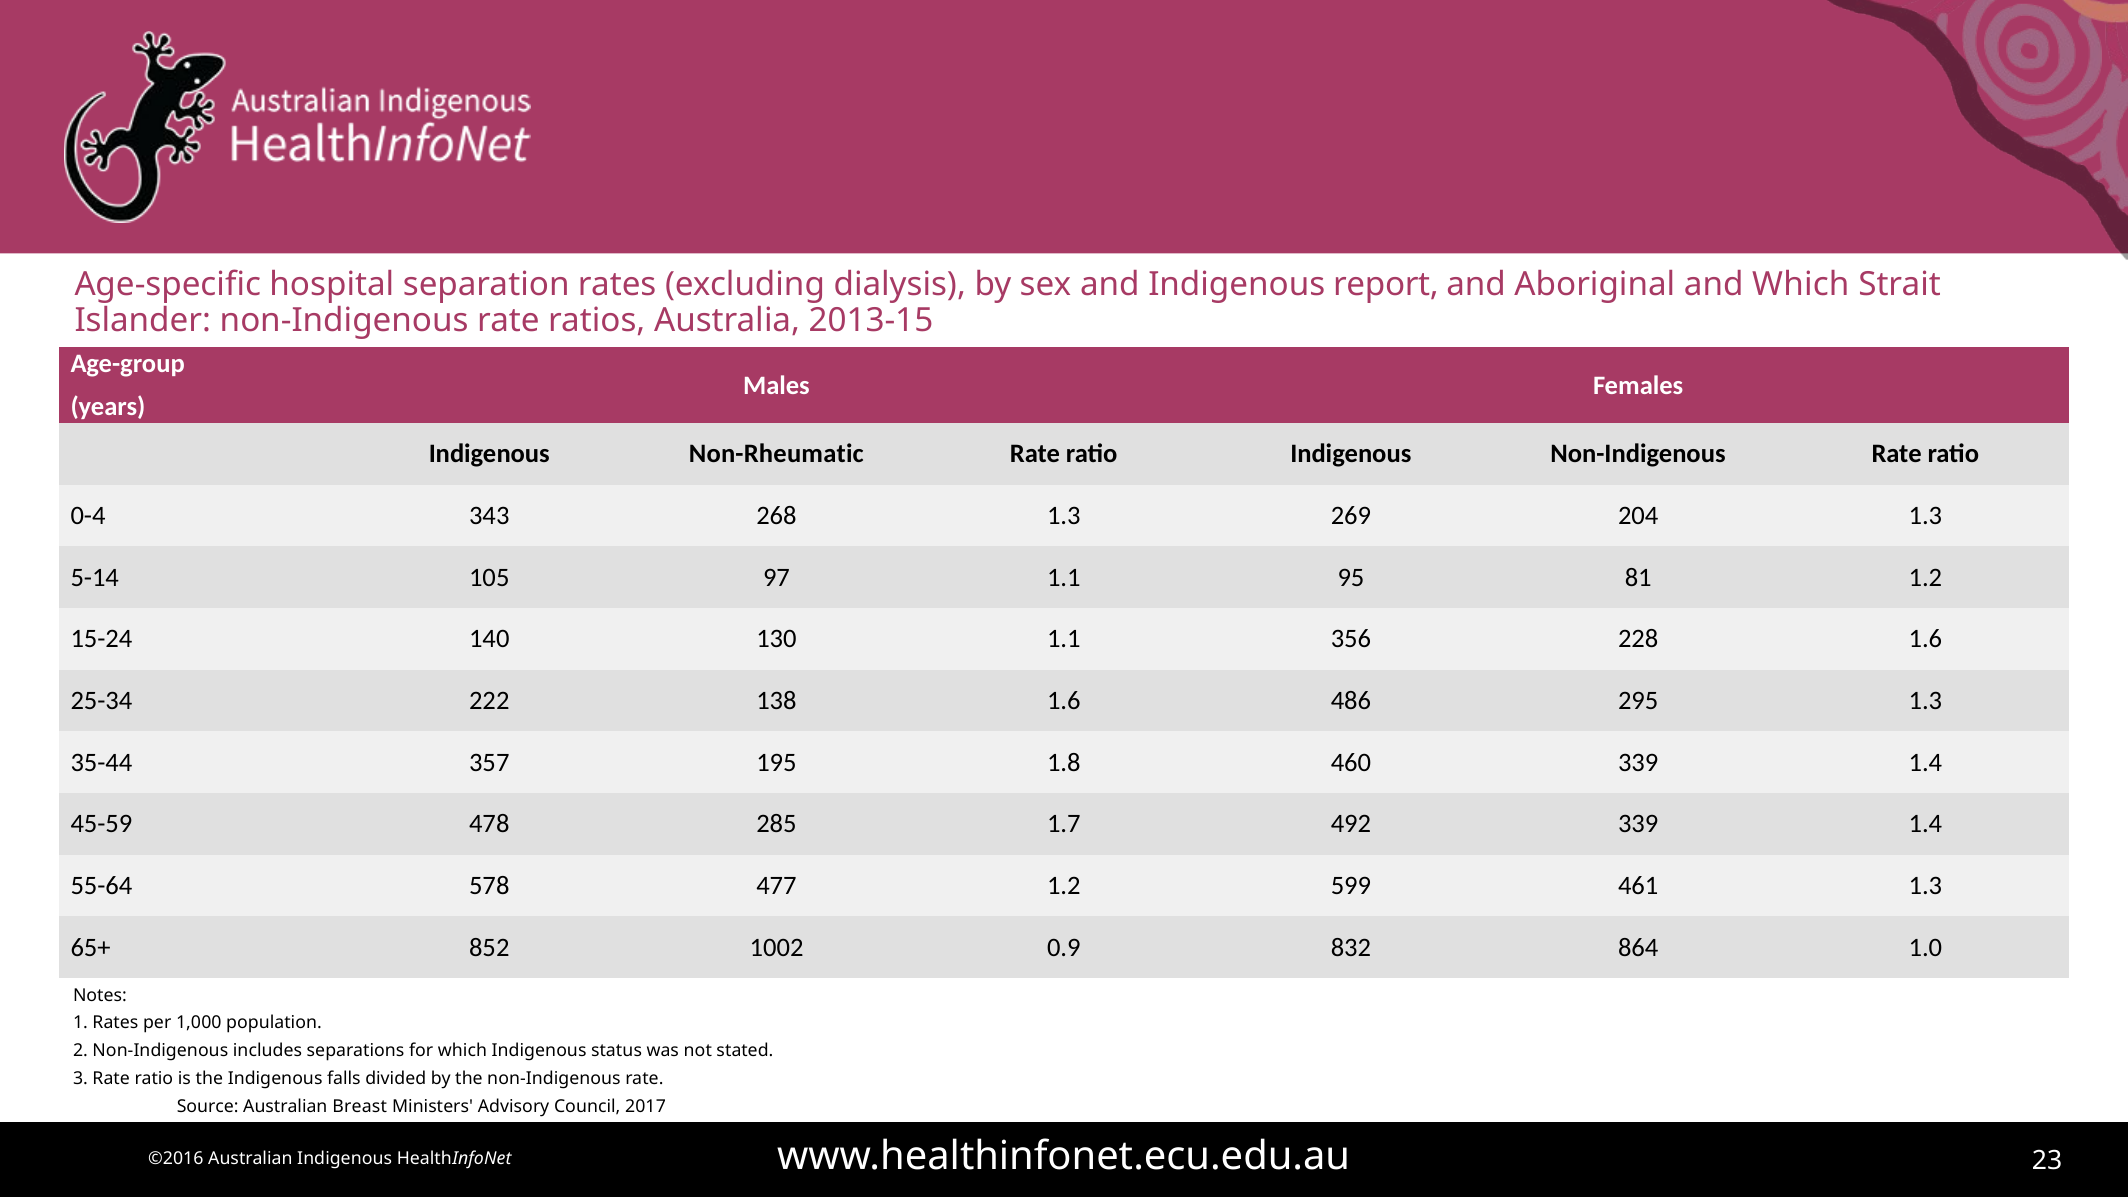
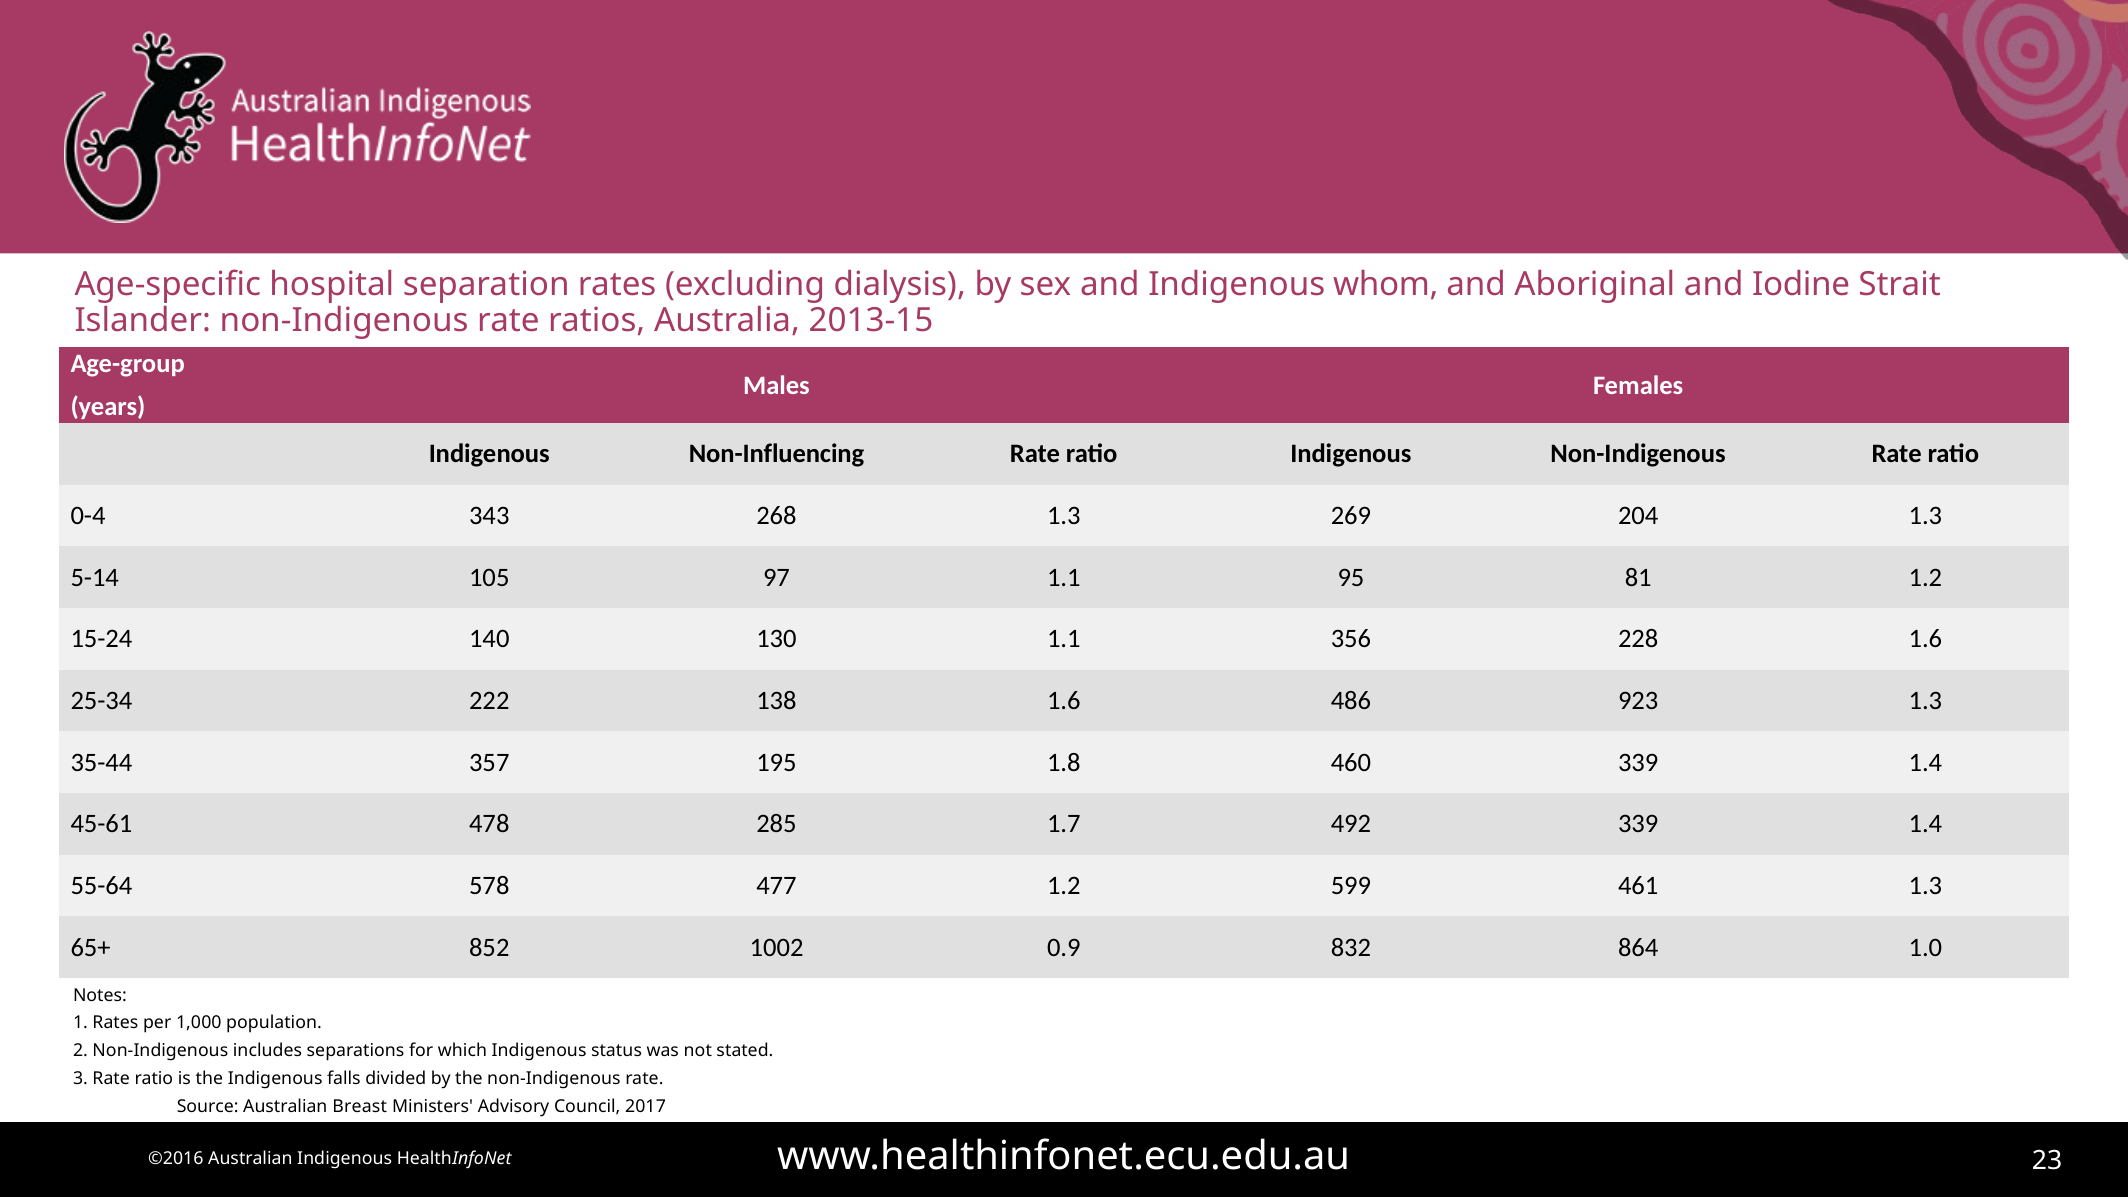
report: report -> whom
and Which: Which -> Iodine
Non-Rheumatic: Non-Rheumatic -> Non-Influencing
295: 295 -> 923
45-59: 45-59 -> 45-61
